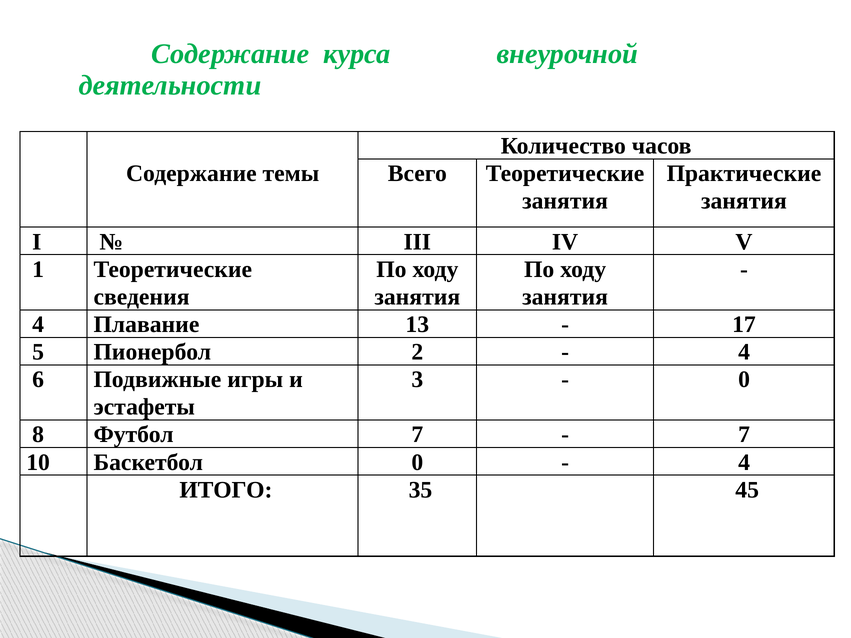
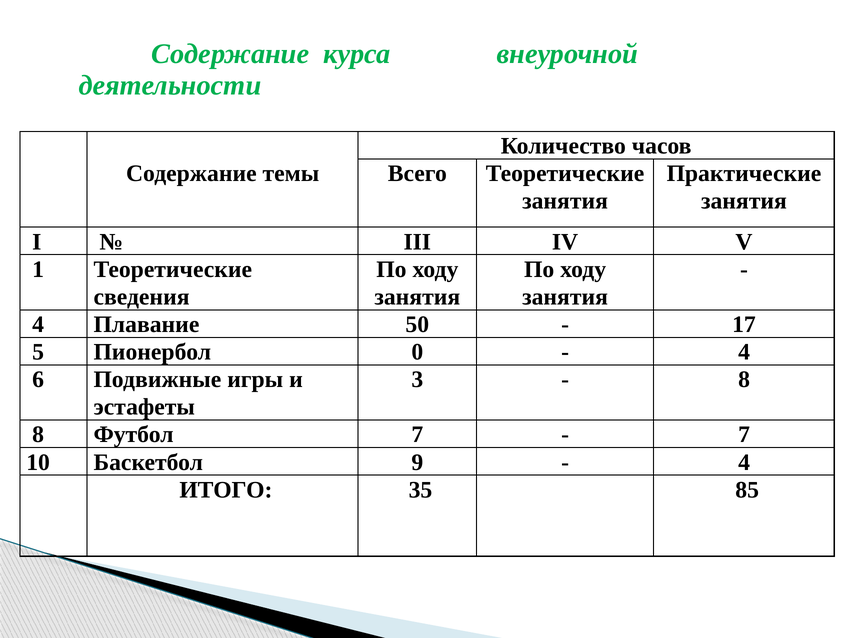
13: 13 -> 50
2: 2 -> 0
0 at (744, 380): 0 -> 8
Баскетбол 0: 0 -> 9
45: 45 -> 85
